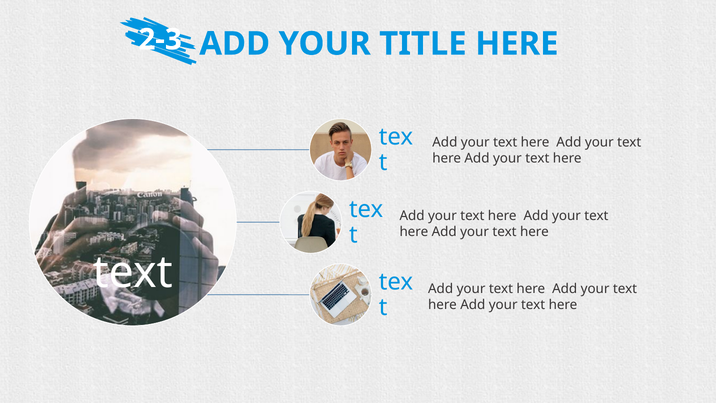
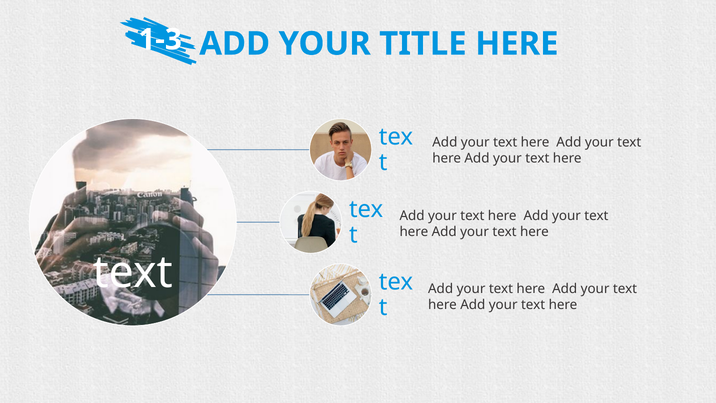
2-3: 2-3 -> 1-3
